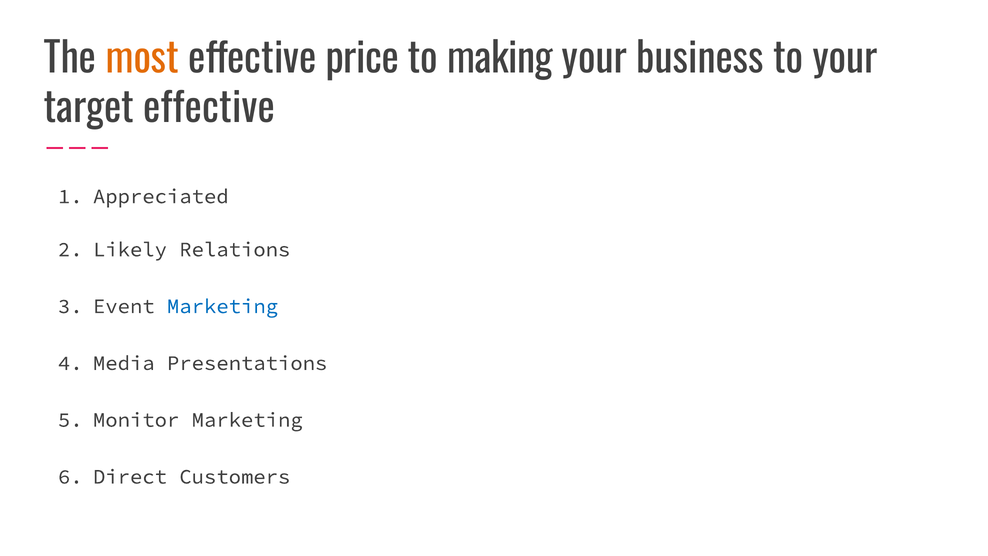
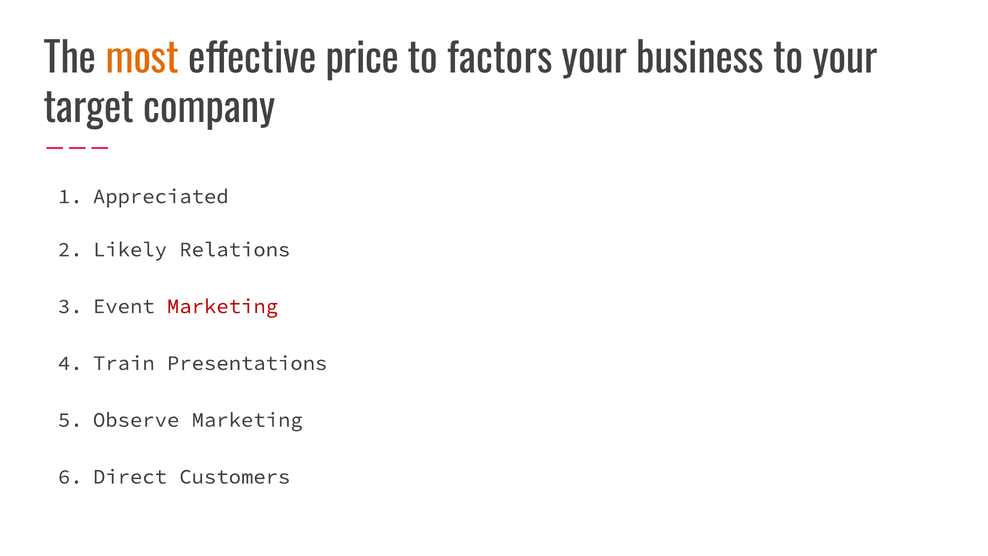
making: making -> factors
target effective: effective -> company
Marketing at (222, 306) colour: blue -> red
Media: Media -> Train
Monitor: Monitor -> Observe
